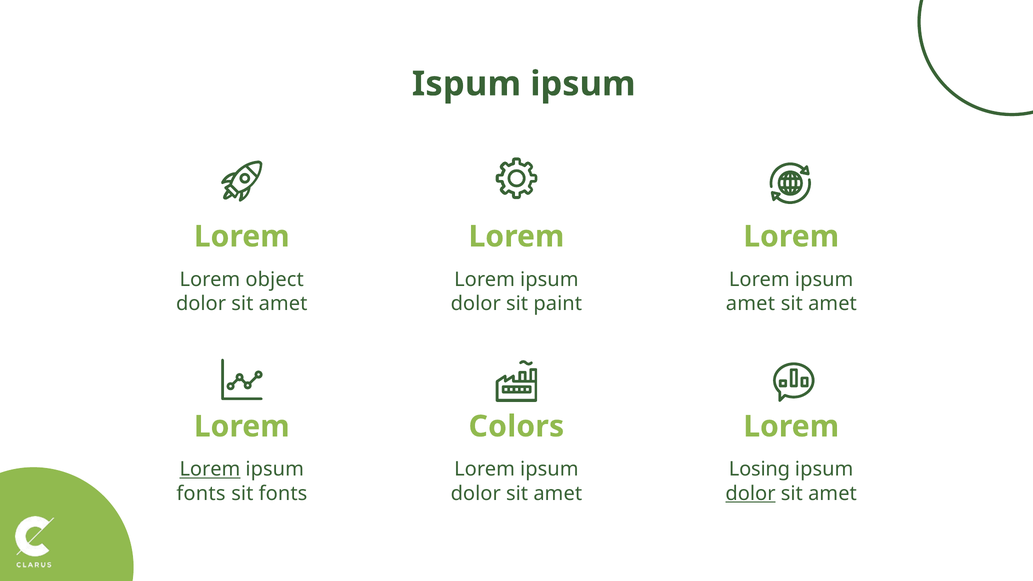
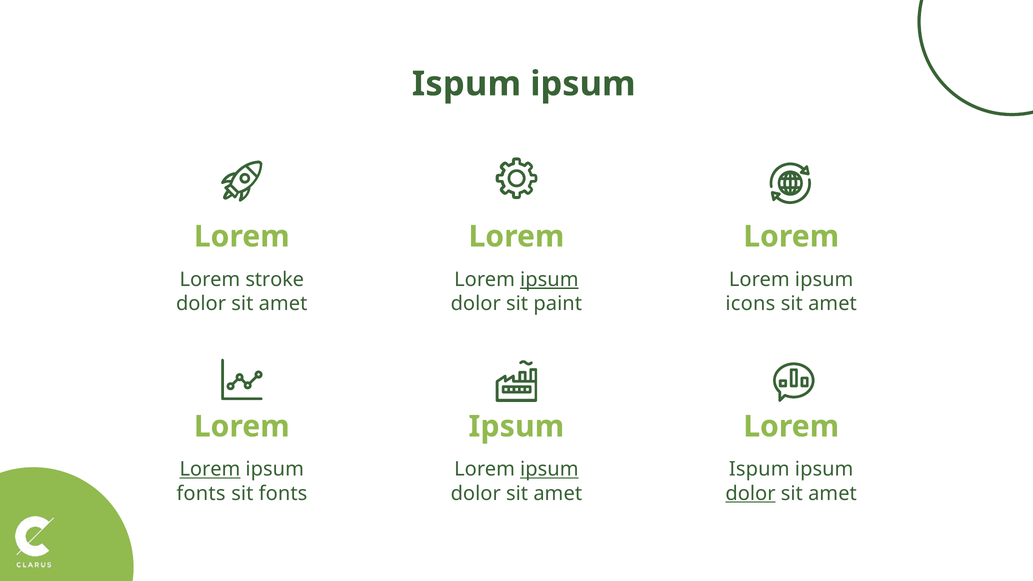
object: object -> stroke
ipsum at (549, 280) underline: none -> present
amet at (750, 304): amet -> icons
Colors at (516, 427): Colors -> Ipsum
ipsum at (549, 469) underline: none -> present
Losing at (759, 469): Losing -> Ispum
